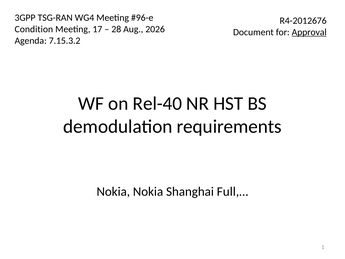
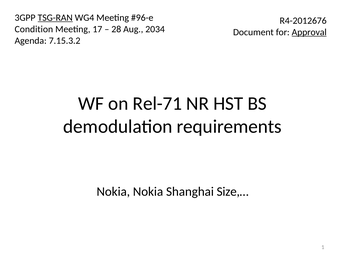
TSG-RAN underline: none -> present
2026: 2026 -> 2034
Rel-40: Rel-40 -> Rel-71
Full,…: Full,… -> Size,…
